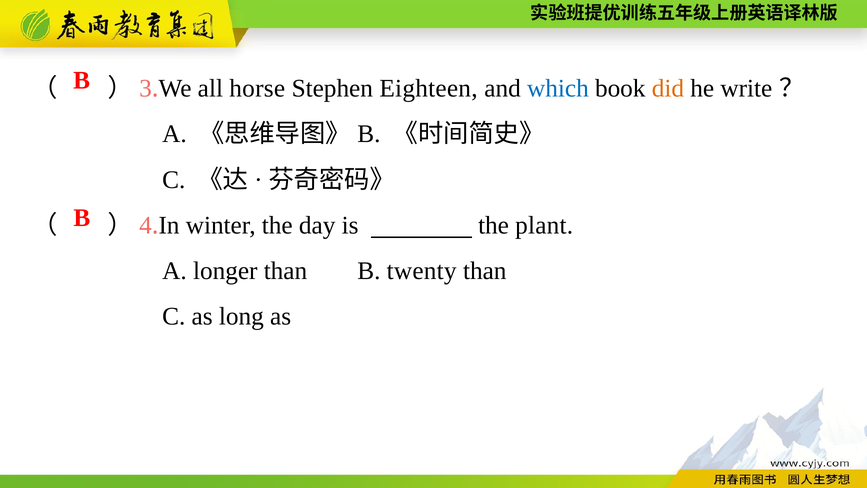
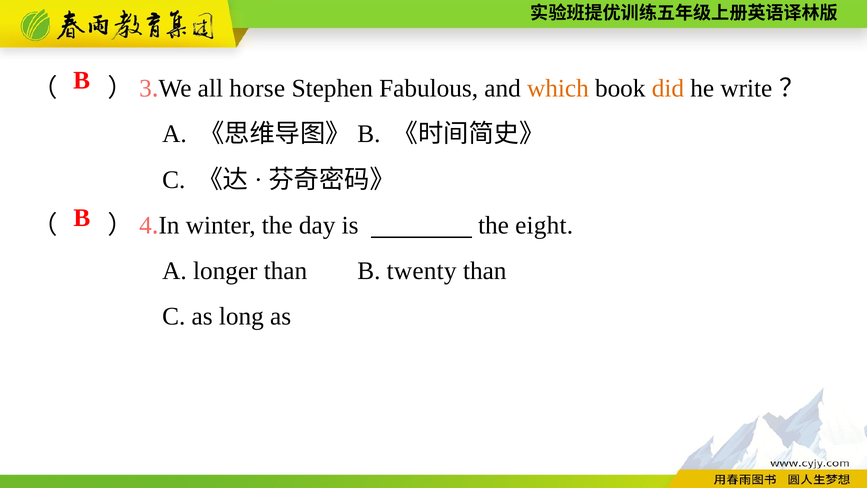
Eighteen: Eighteen -> Fabulous
which colour: blue -> orange
plant: plant -> eight
